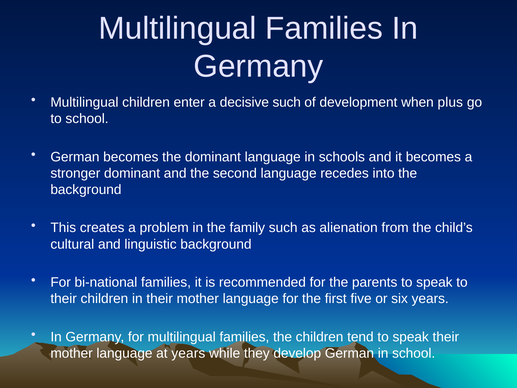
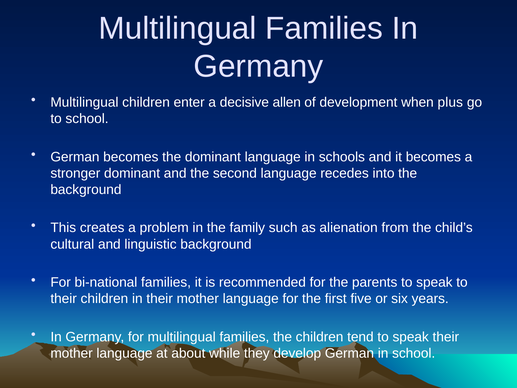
decisive such: such -> allen
at years: years -> about
